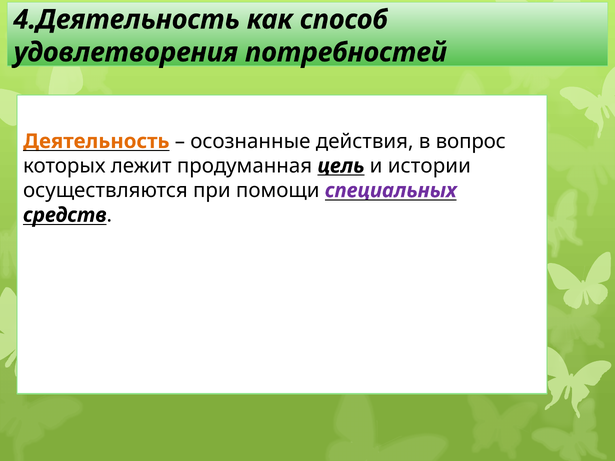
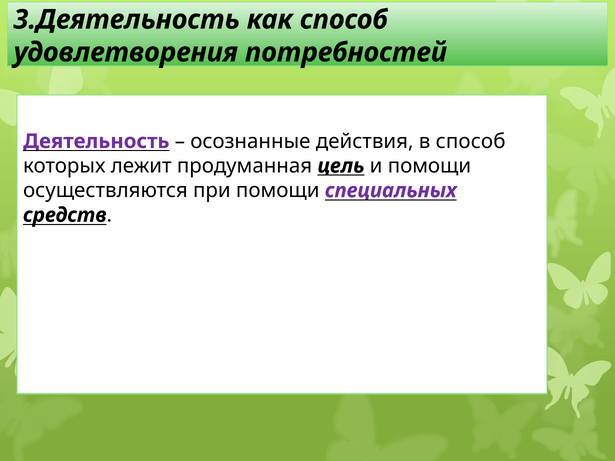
4.Деятельность: 4.Деятельность -> 3.Деятельность
Деятельность colour: orange -> purple
в вопрос: вопрос -> способ
и истории: истории -> помощи
